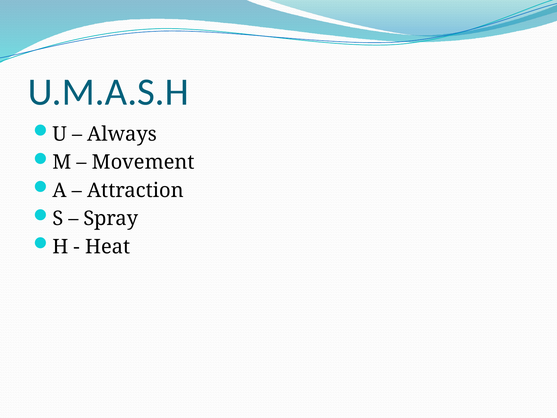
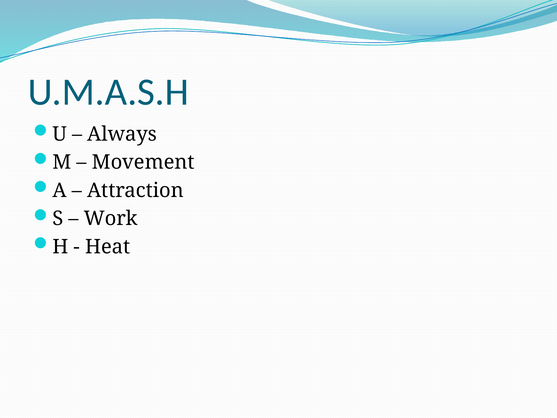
Spray: Spray -> Work
